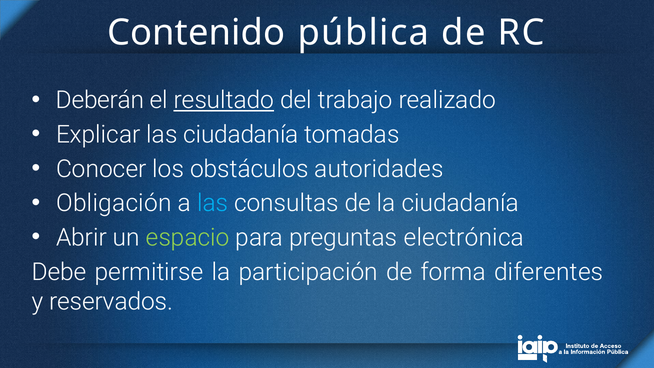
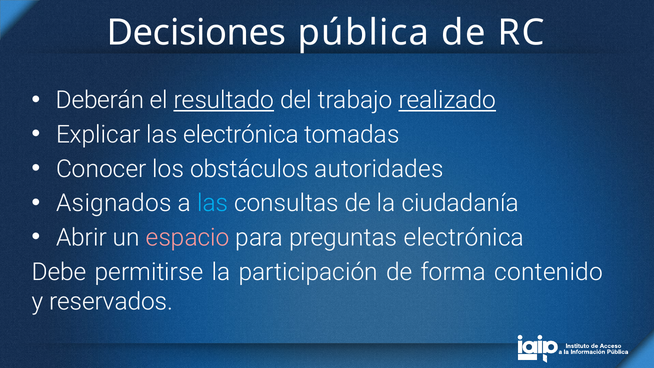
Contenido: Contenido -> Decisiones
realizado underline: none -> present
las ciudadanía: ciudadanía -> electrónica
Obligación: Obligación -> Asignados
espacio colour: light green -> pink
diferentes: diferentes -> contenido
